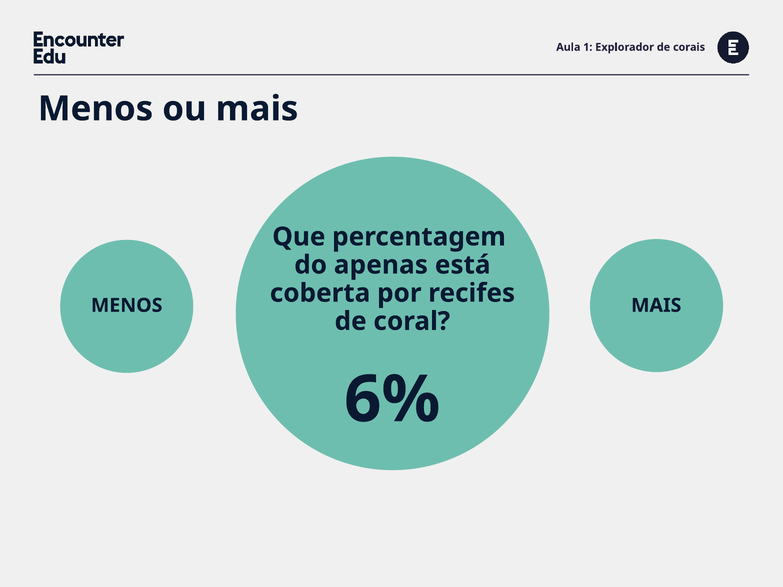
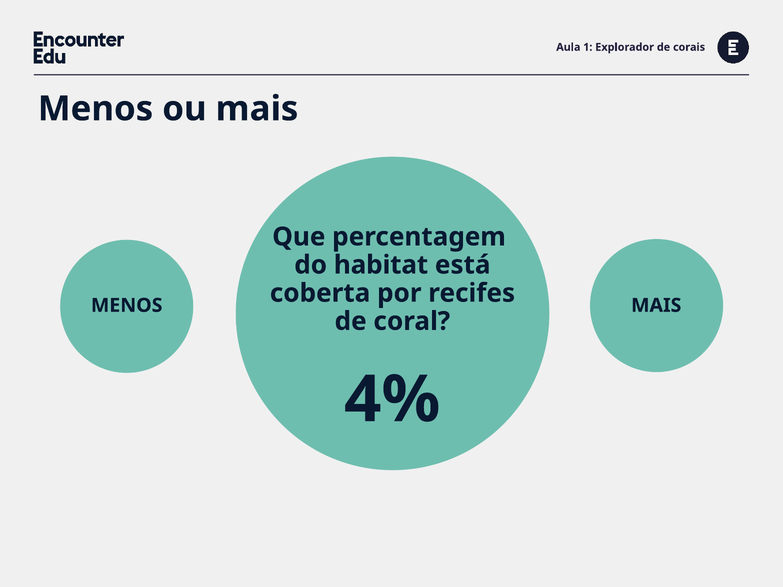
apenas: apenas -> habitat
6%: 6% -> 4%
